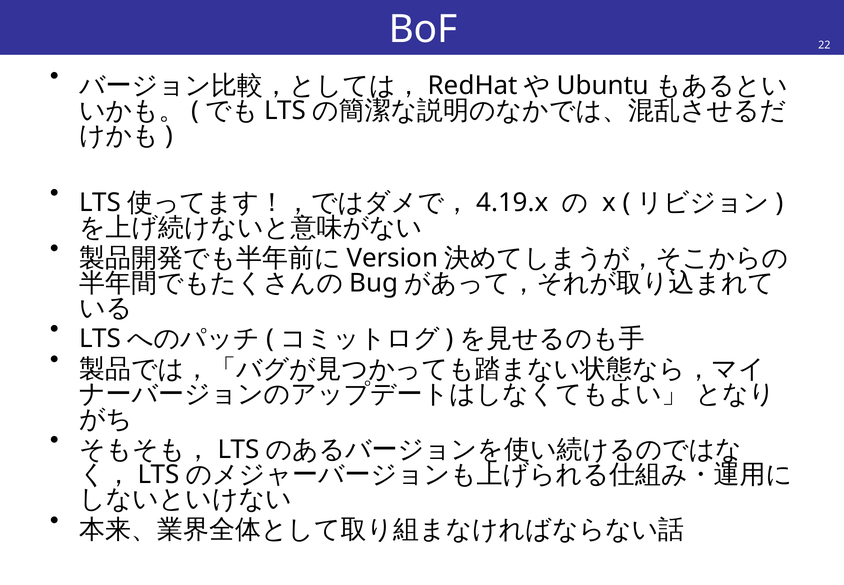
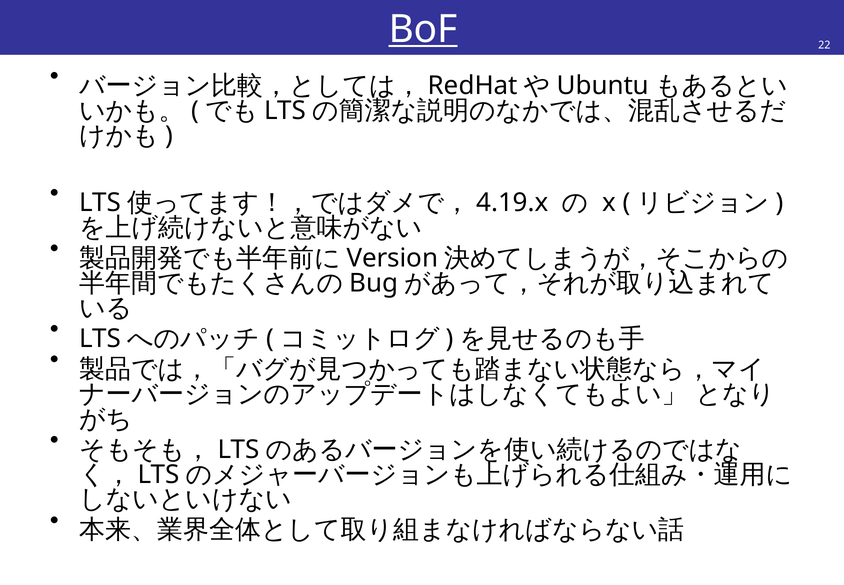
BoF underline: none -> present
